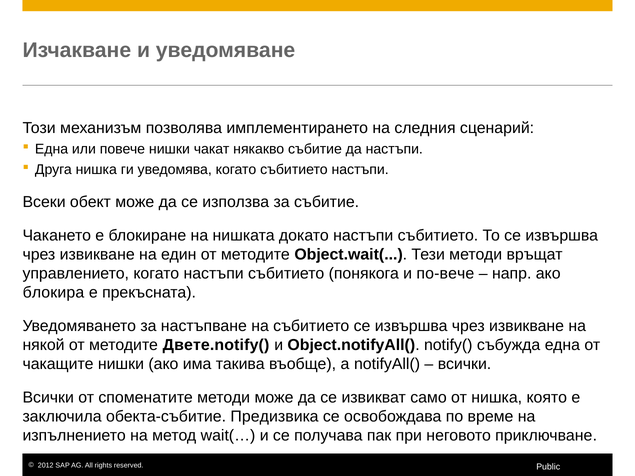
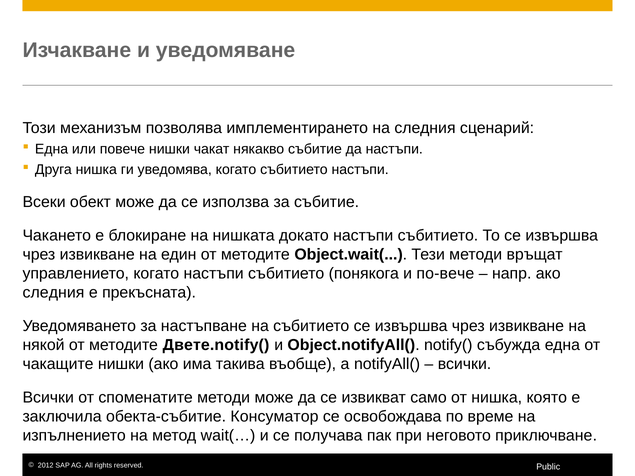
блокира at (53, 293): блокира -> следния
Предизвика: Предизвика -> Консуматор
